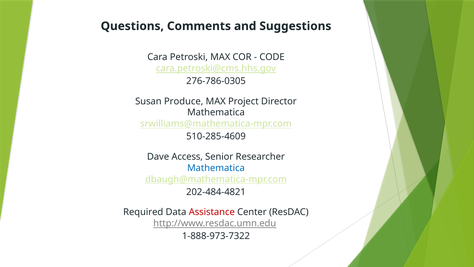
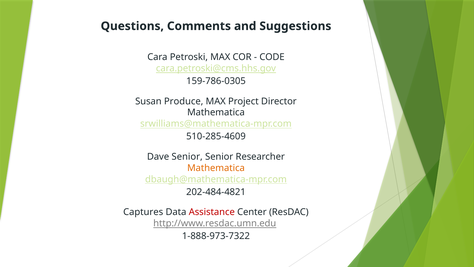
276-786-0305: 276-786-0305 -> 159-786-0305
Dave Access: Access -> Senior
Mathematica at (216, 168) colour: blue -> orange
Required: Required -> Captures
